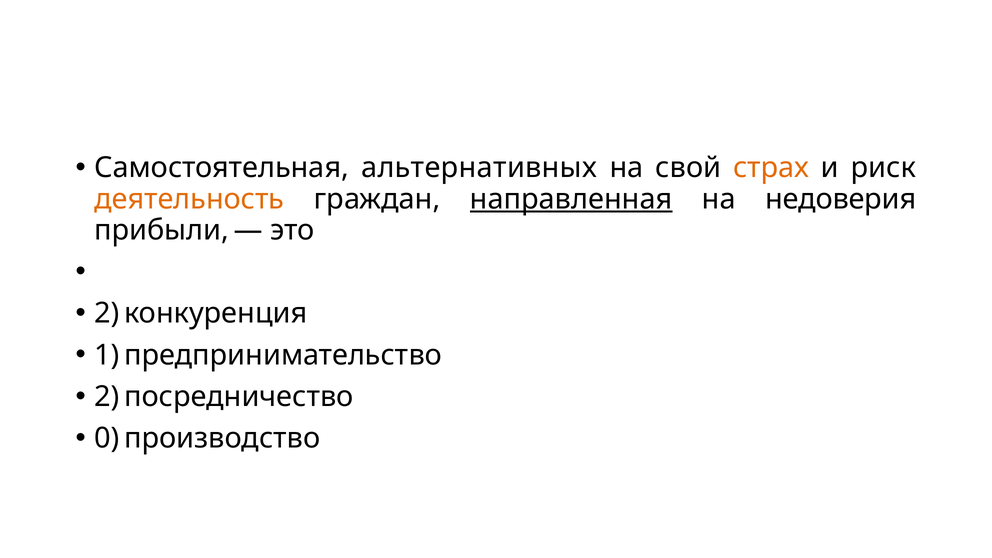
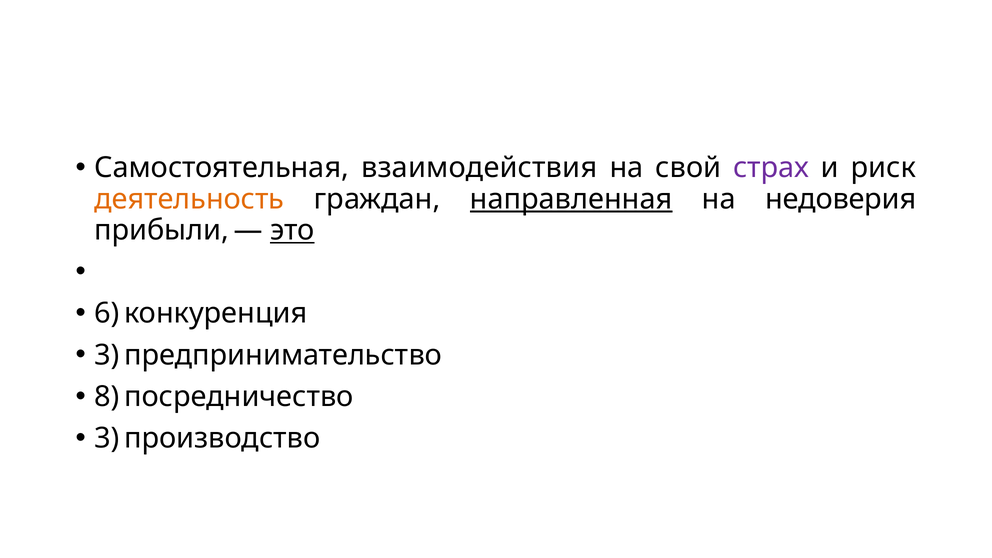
альтернативных: альтернативных -> взаимодействия
страх colour: orange -> purple
это underline: none -> present
2 at (107, 313): 2 -> 6
1 at (107, 355): 1 -> 3
2 at (107, 397): 2 -> 8
0 at (107, 438): 0 -> 3
